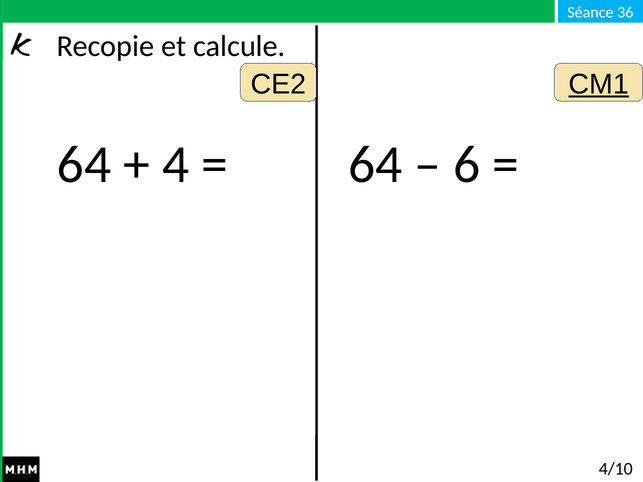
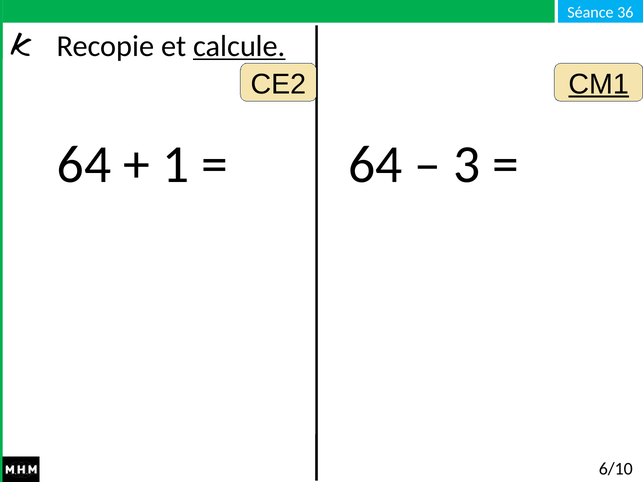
calcule underline: none -> present
4: 4 -> 1
6: 6 -> 3
4/10: 4/10 -> 6/10
